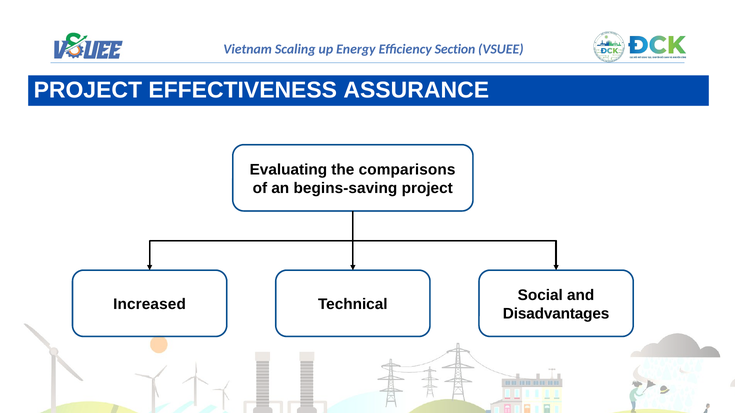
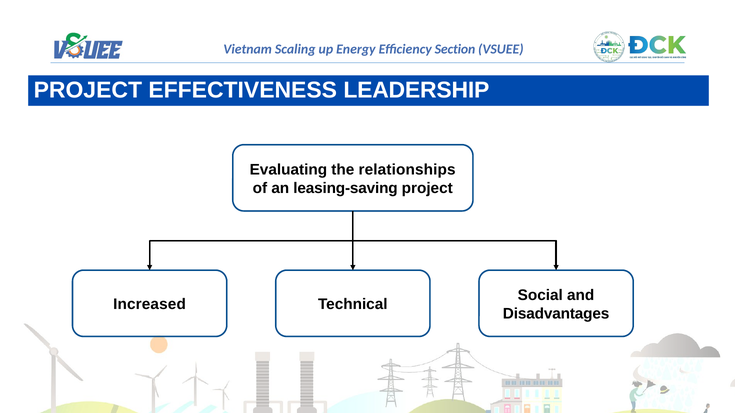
ASSURANCE: ASSURANCE -> LEADERSHIP
comparisons: comparisons -> relationships
begins-saving: begins-saving -> leasing-saving
